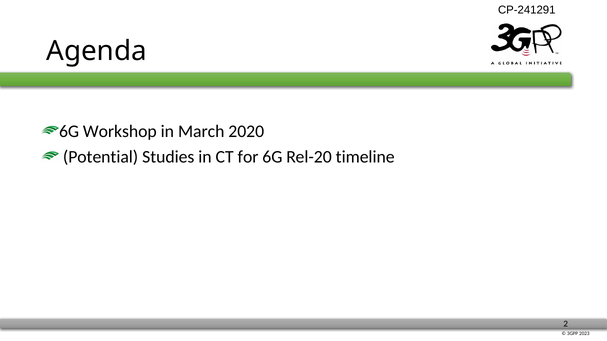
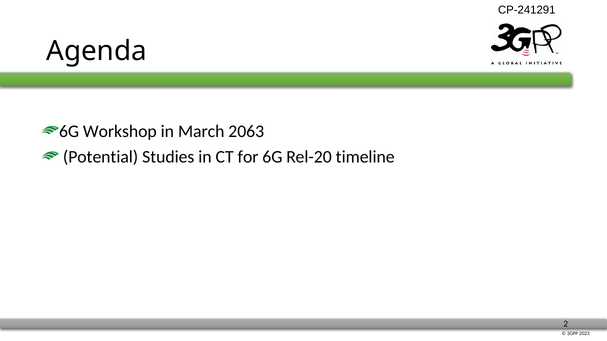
2020: 2020 -> 2063
